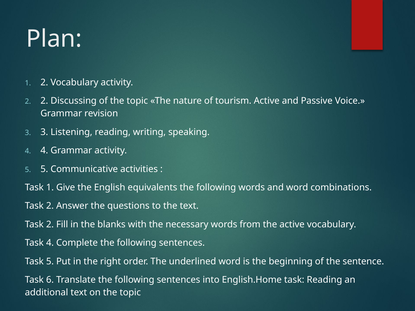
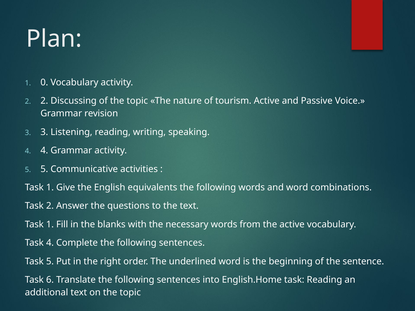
1 2: 2 -> 0
2 at (50, 225): 2 -> 1
